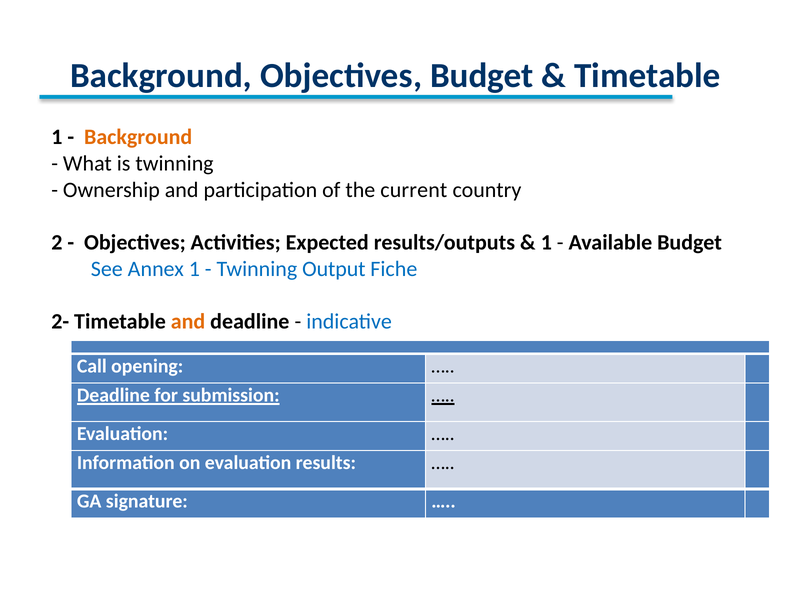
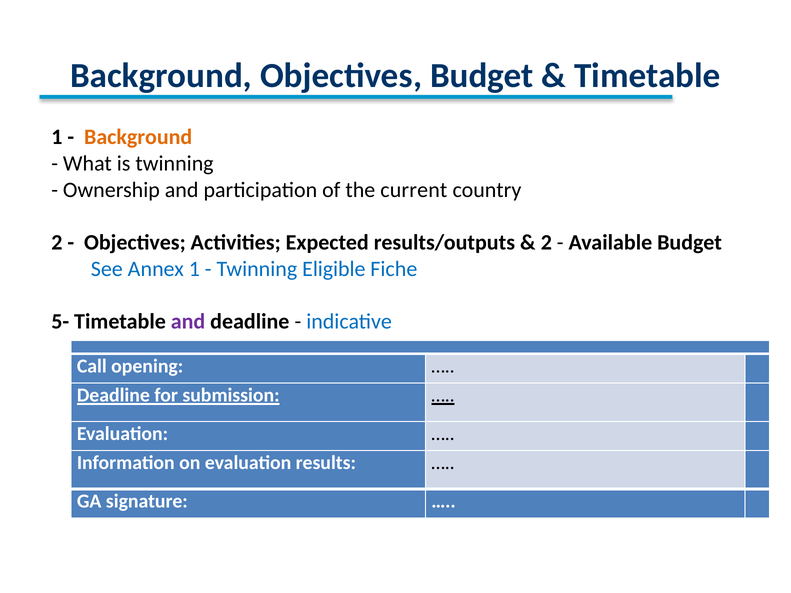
1 at (546, 243): 1 -> 2
Output: Output -> Eligible
2-: 2- -> 5-
and at (188, 322) colour: orange -> purple
